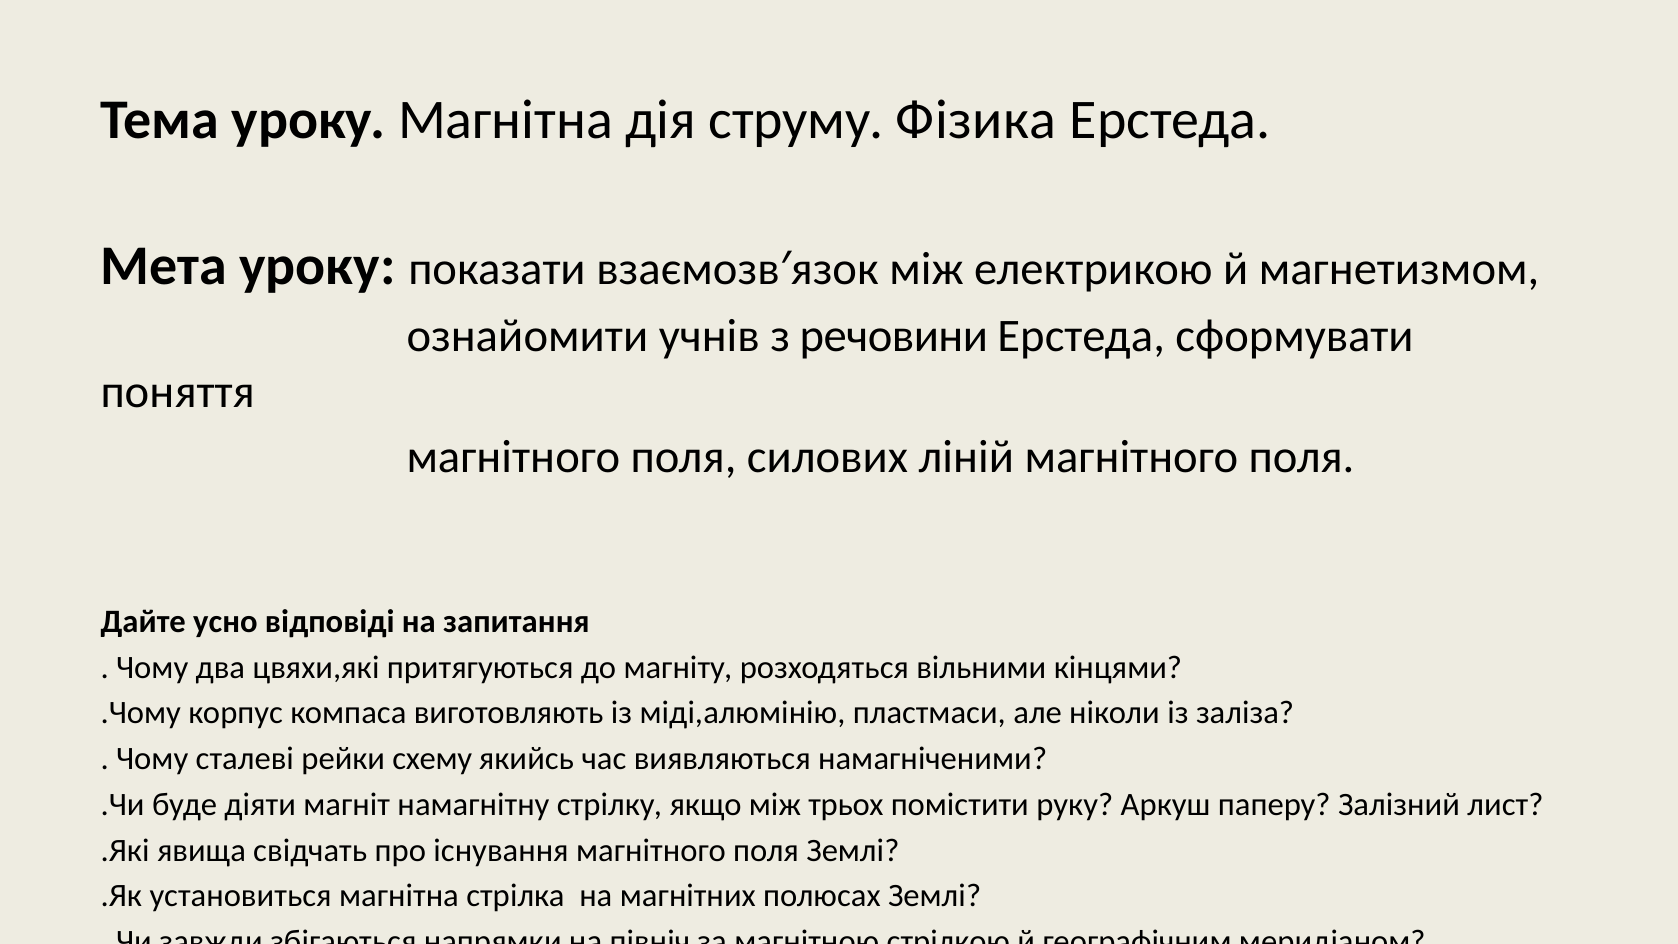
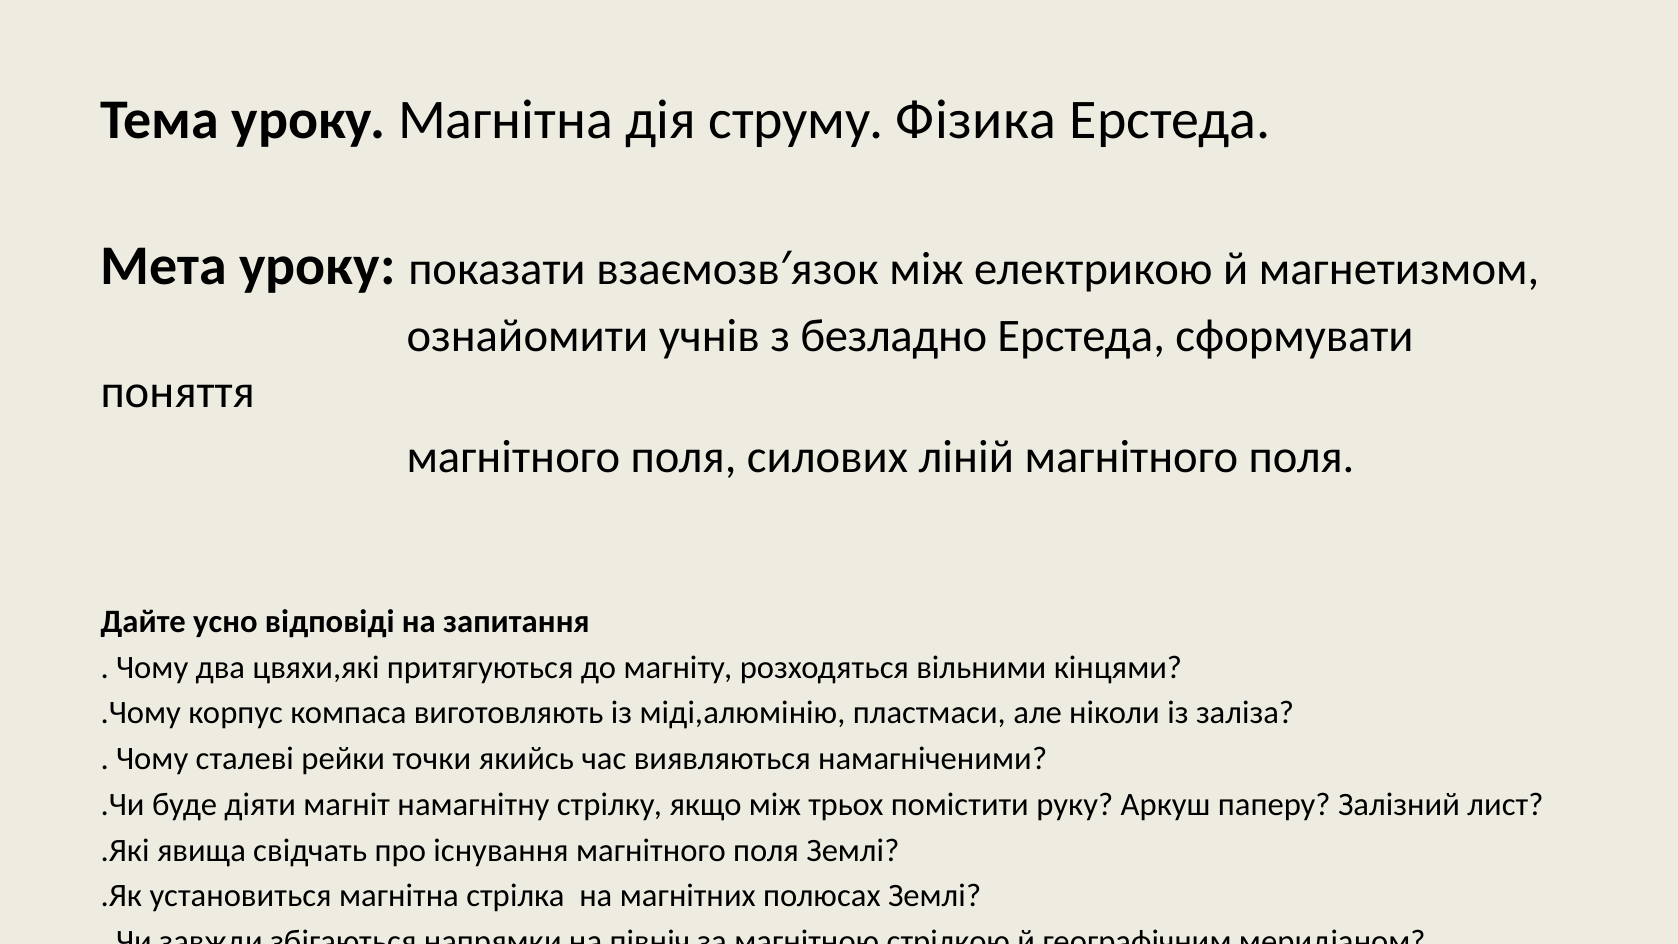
речовини: речовини -> безладно
схему: схему -> точки
